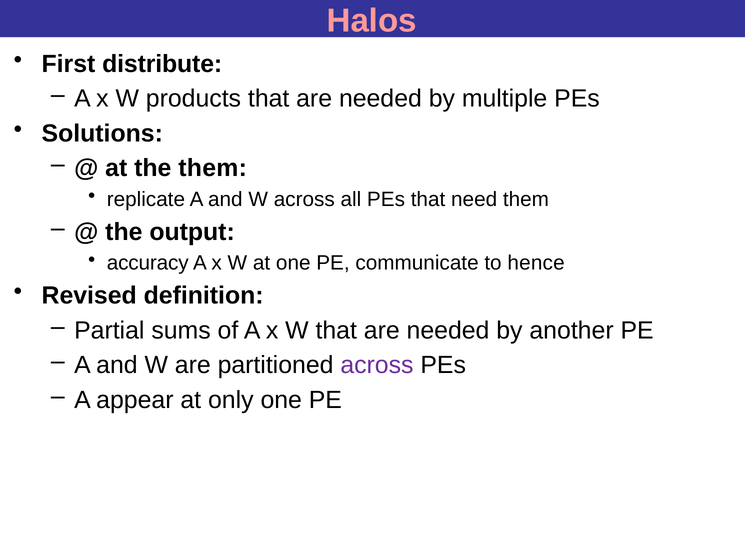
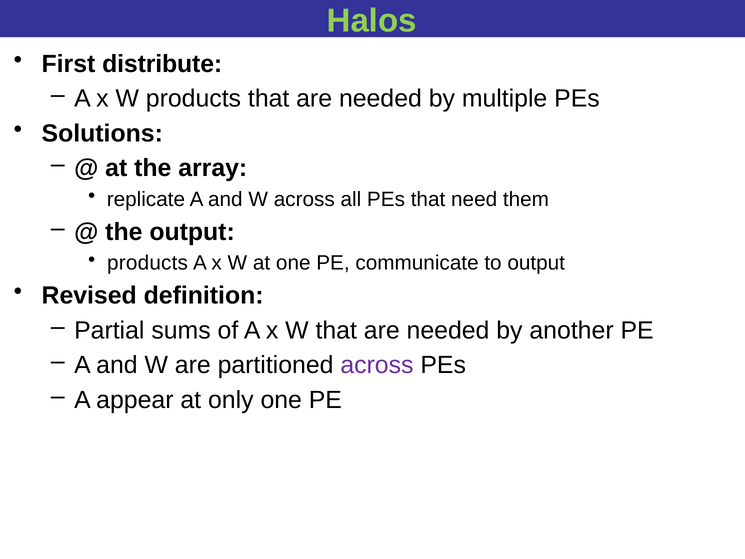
Halos colour: pink -> light green
the them: them -> array
accuracy at (148, 263): accuracy -> products
to hence: hence -> output
